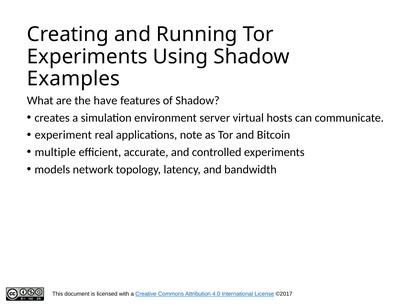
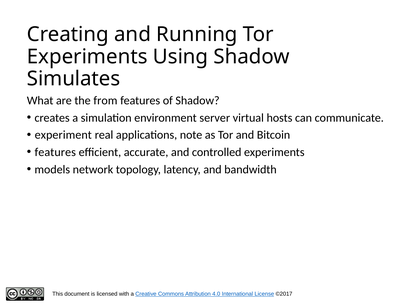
Examples: Examples -> Simulates
have: have -> from
multiple at (55, 152): multiple -> features
